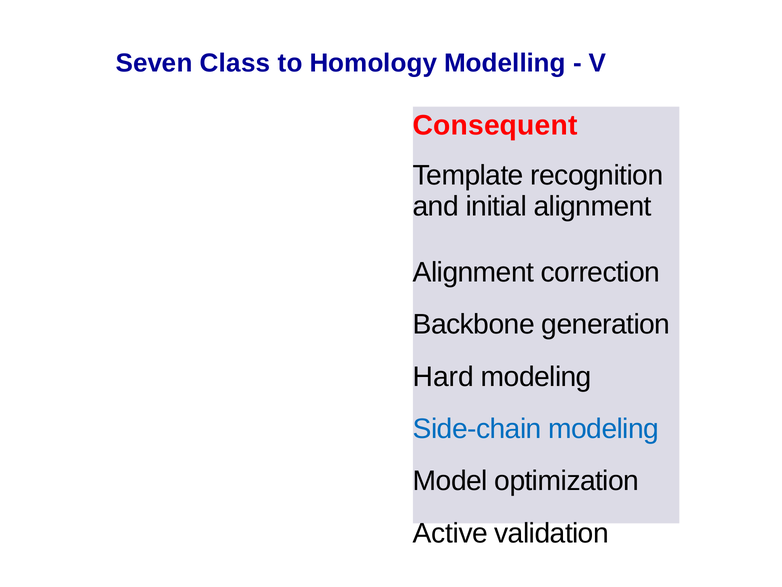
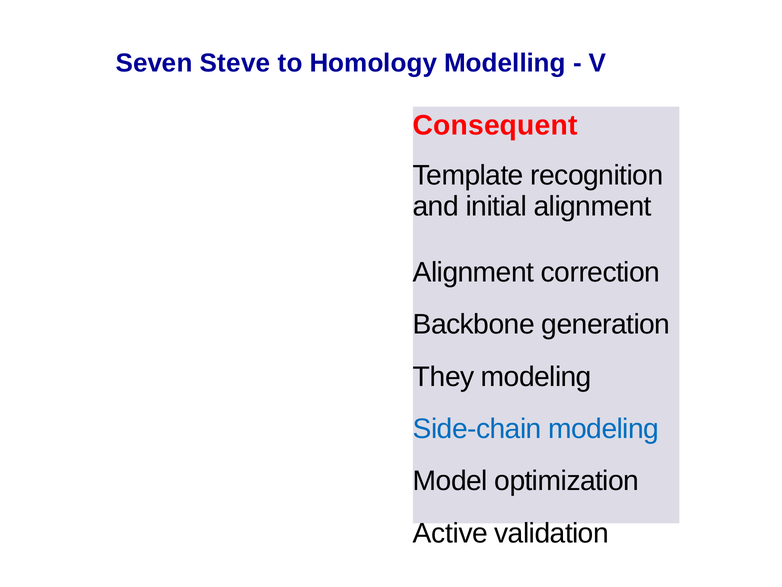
Class: Class -> Steve
Hard: Hard -> They
